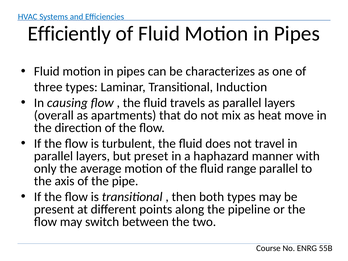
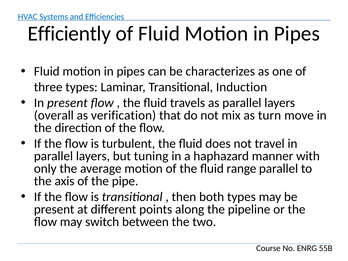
In causing: causing -> present
apartments: apartments -> verification
heat: heat -> turn
preset: preset -> tuning
